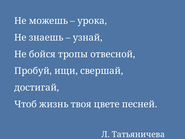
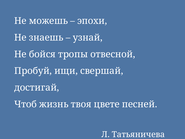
урока: урока -> эпохи
